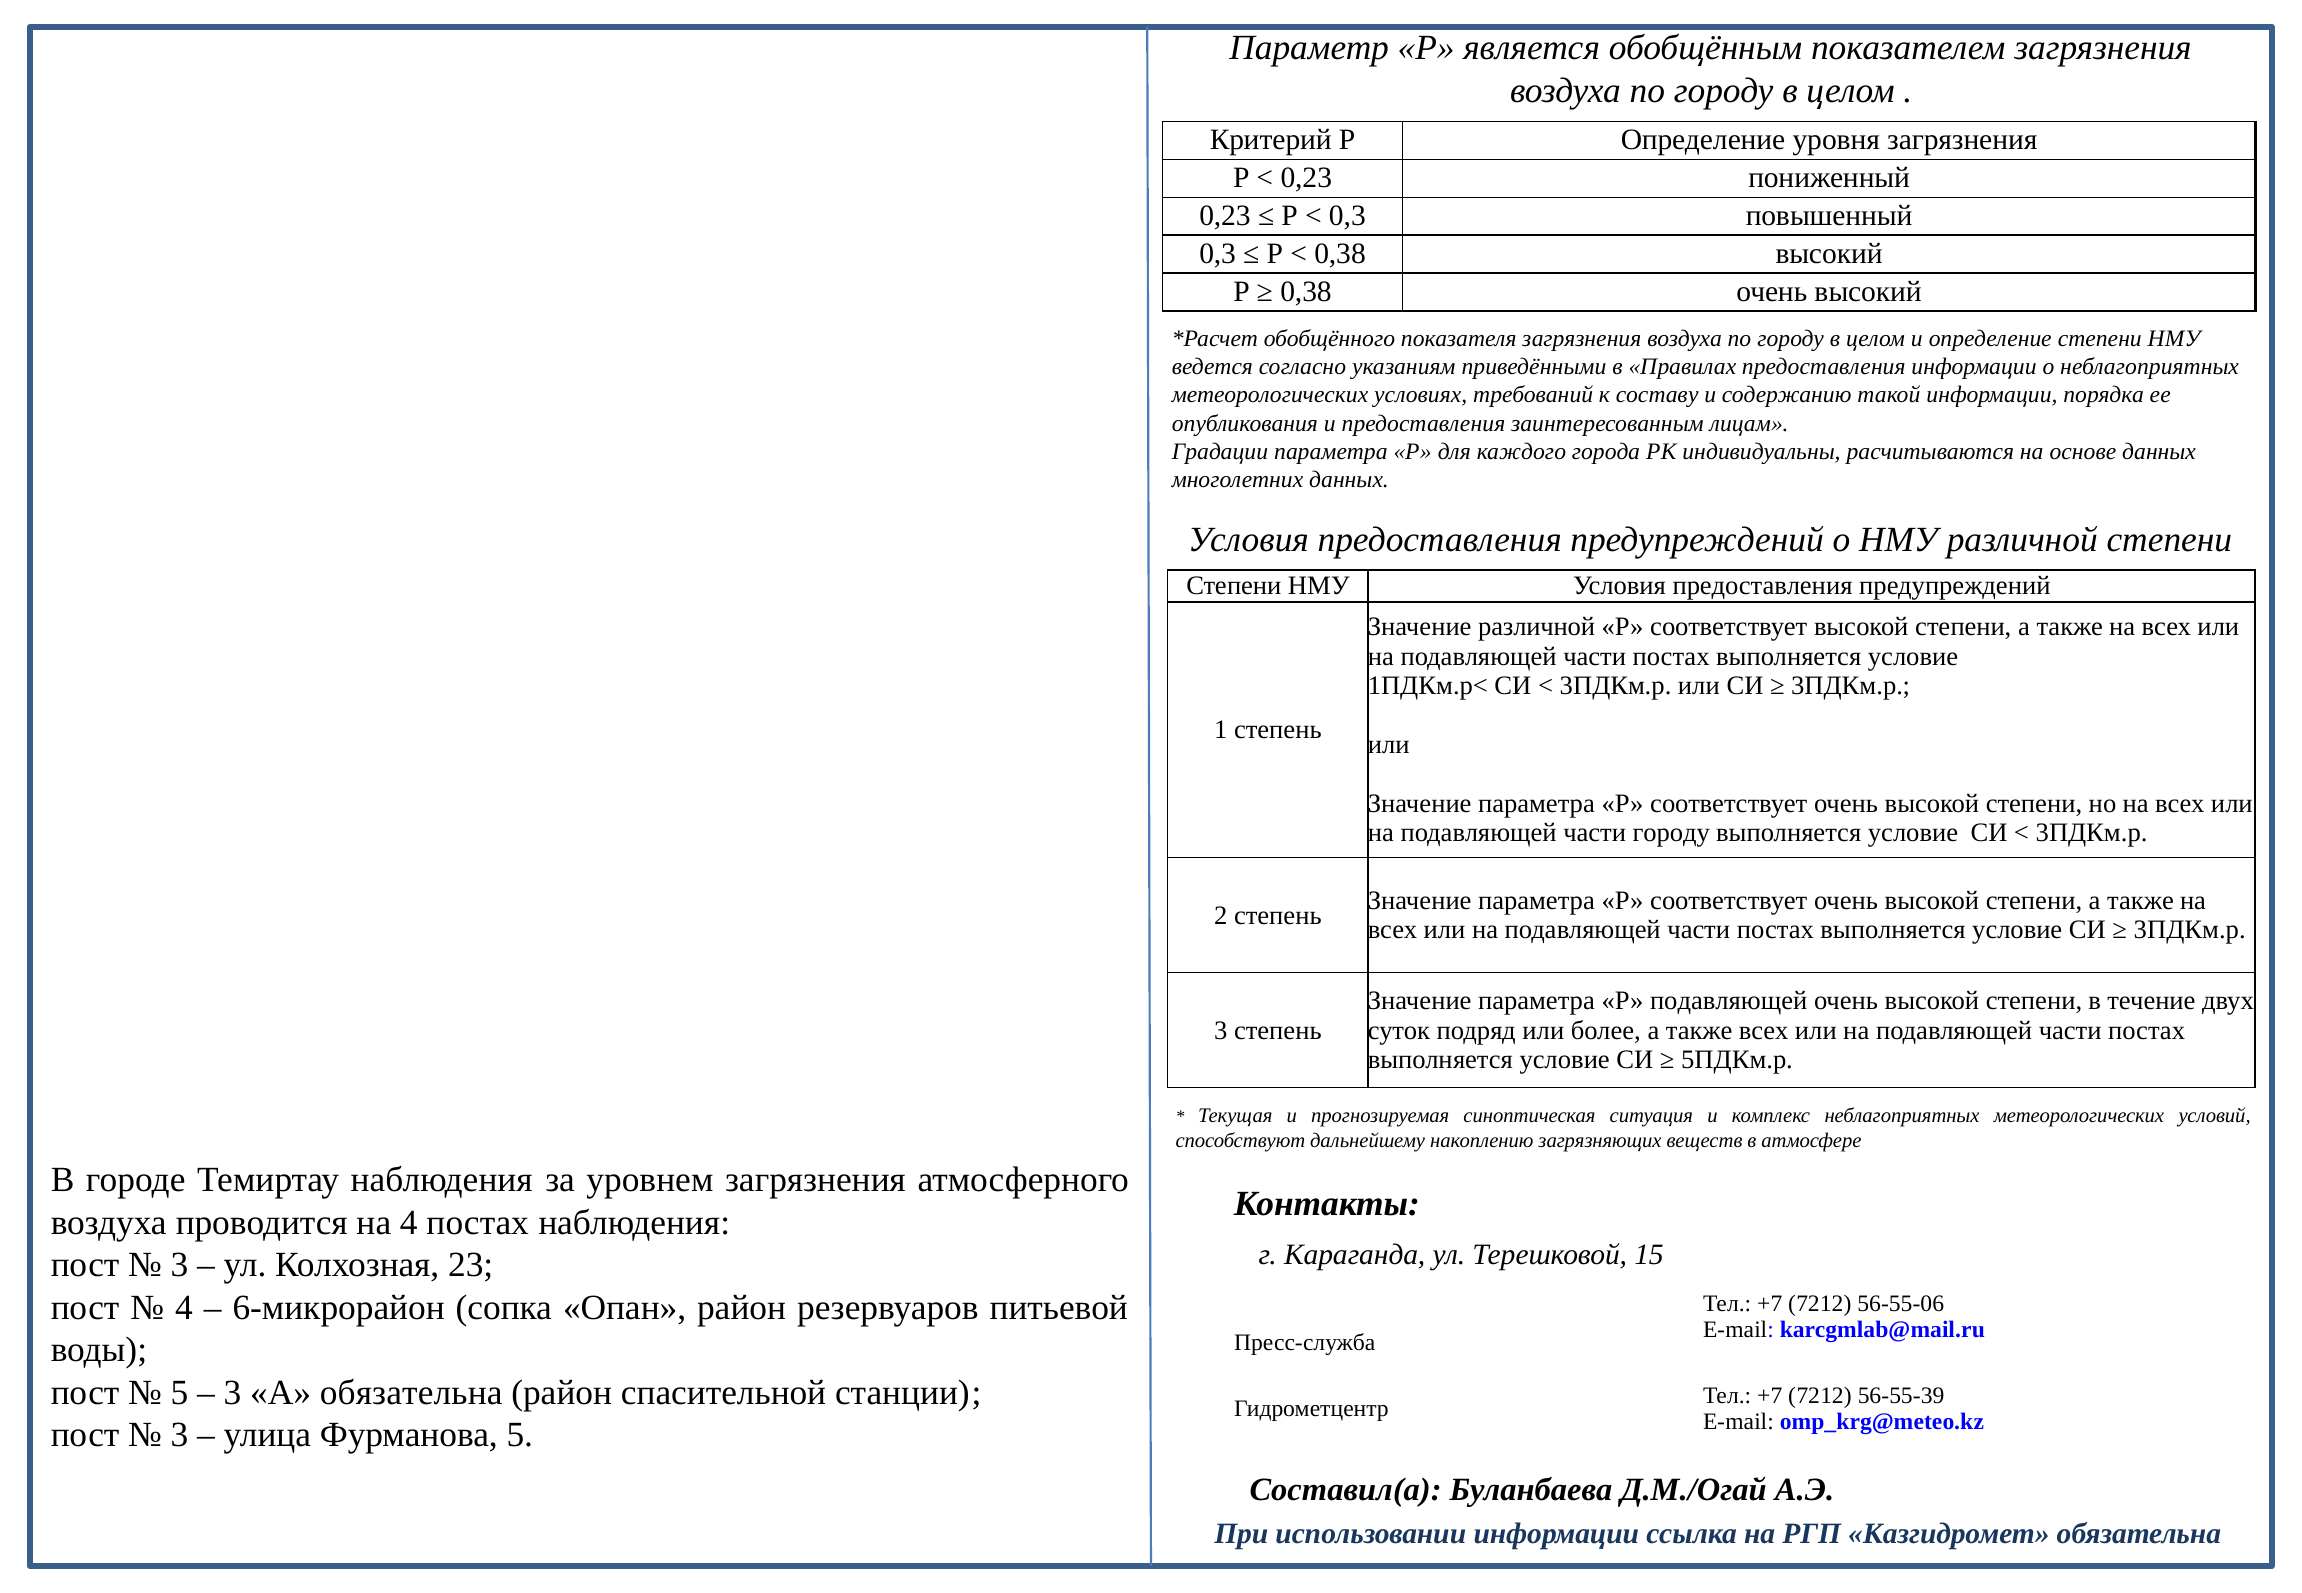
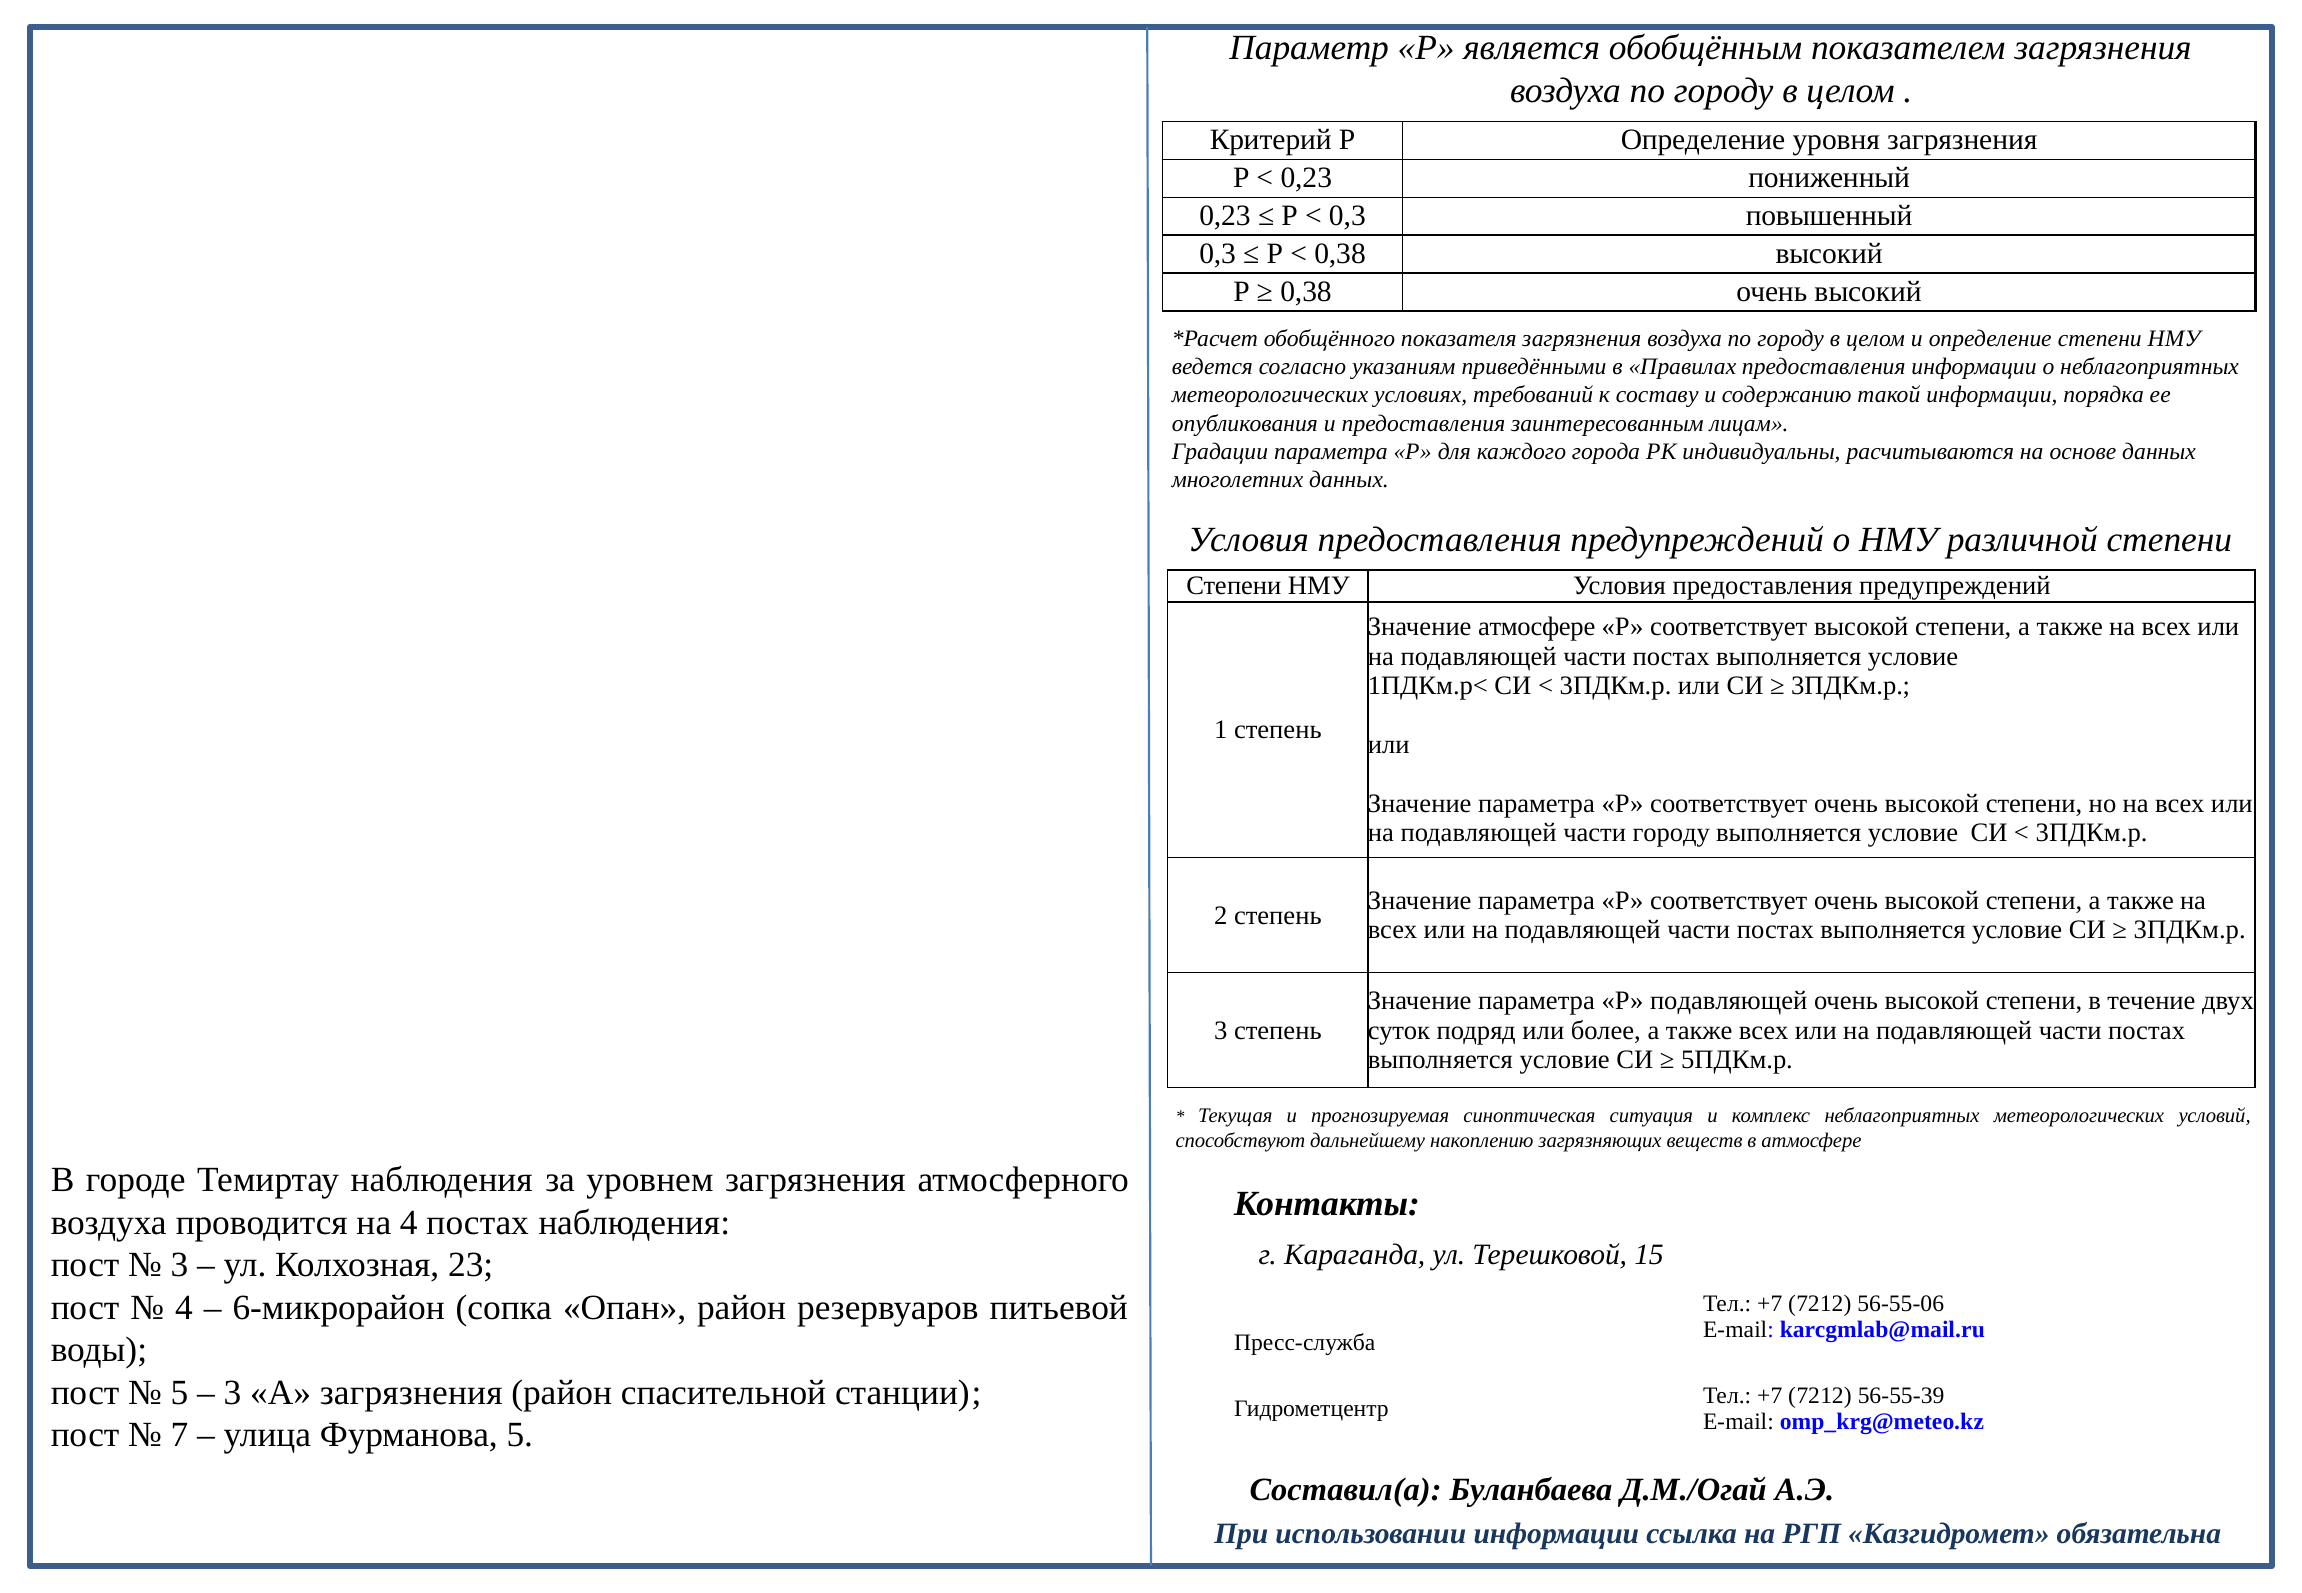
Значение различной: различной -> атмосфере
А обязательна: обязательна -> загрязнения
3 at (179, 1436): 3 -> 7
